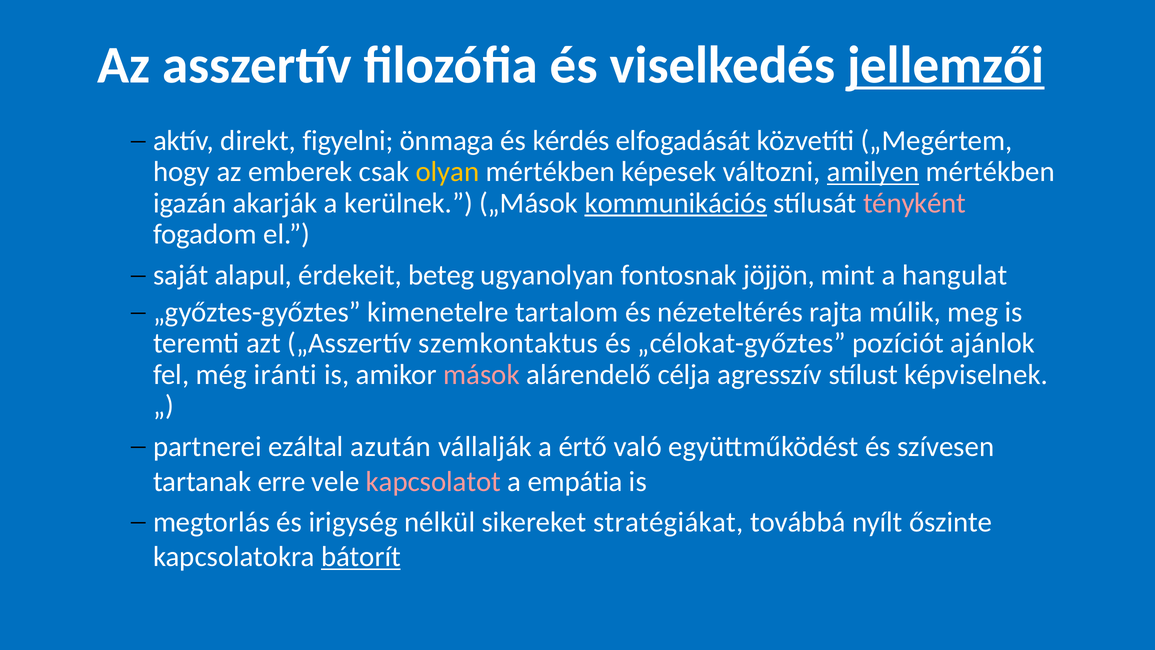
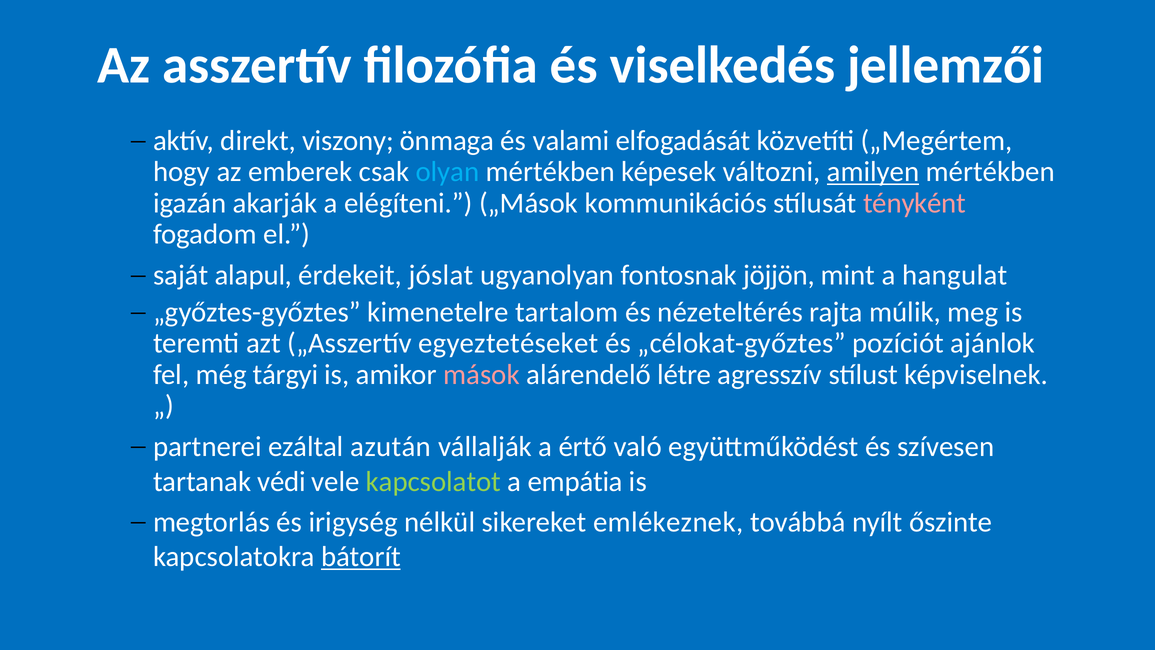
jellemzői underline: present -> none
figyelni: figyelni -> viszony
kérdés: kérdés -> valami
olyan colour: yellow -> light blue
kerülnek: kerülnek -> elégíteni
kommunikációs underline: present -> none
beteg: beteg -> jóslat
szemkontaktus: szemkontaktus -> egyeztetéseket
iránti: iránti -> tárgyi
célja: célja -> létre
erre: erre -> védi
kapcsolatot colour: pink -> light green
stratégiákat: stratégiákat -> emlékeznek
